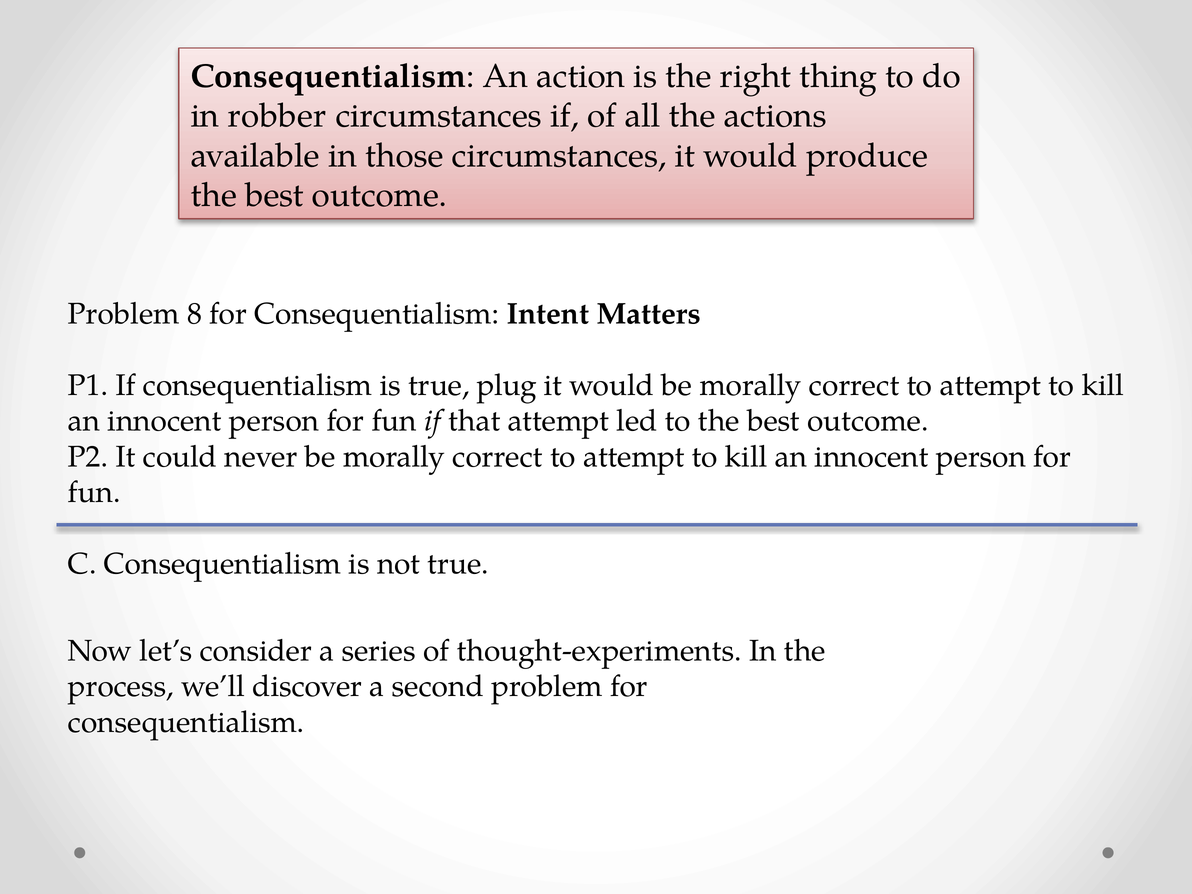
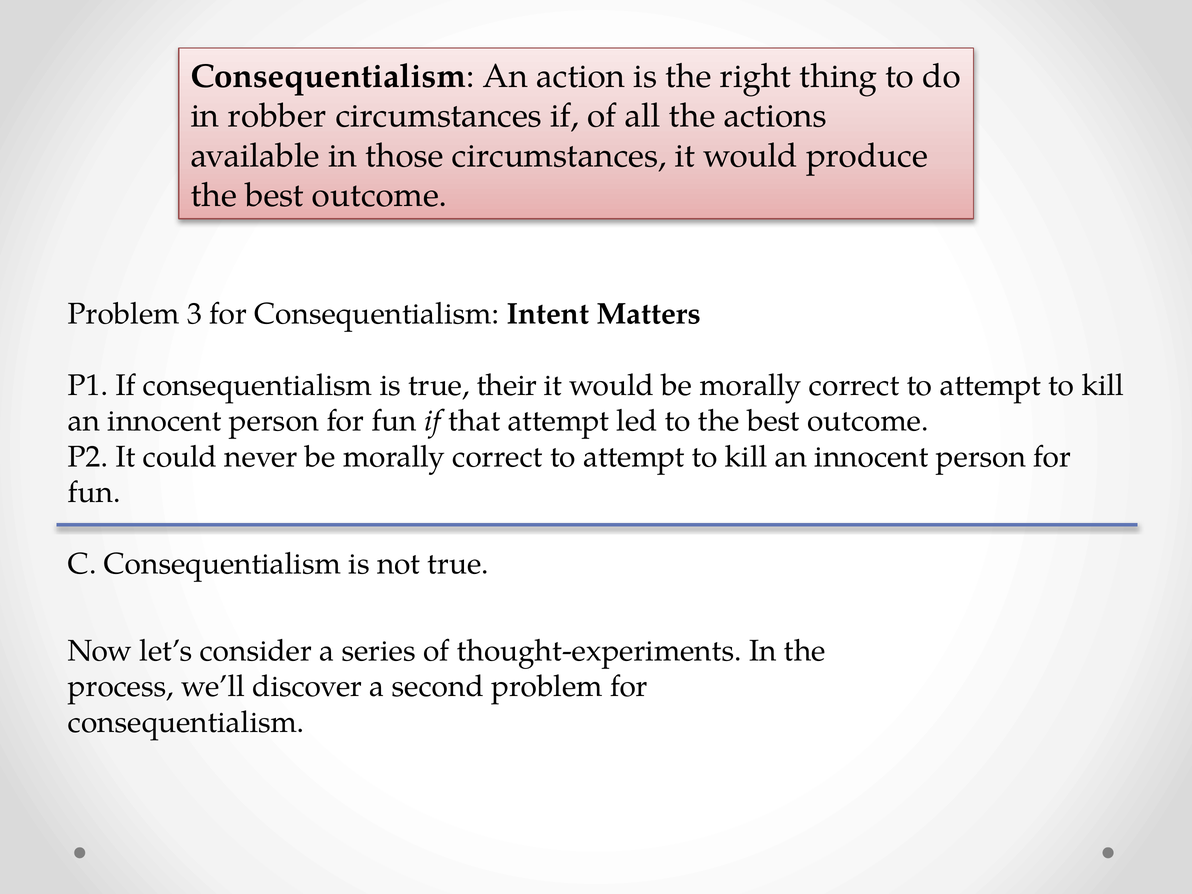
8: 8 -> 3
plug: plug -> their
